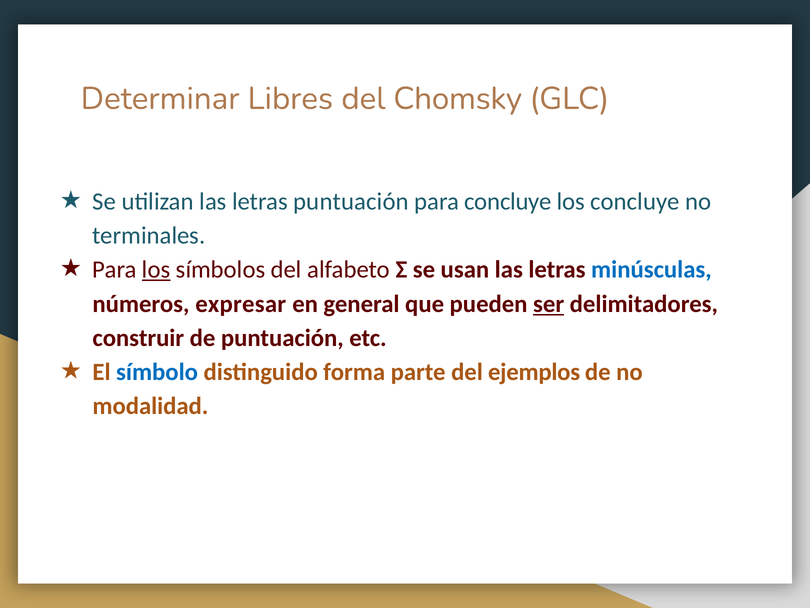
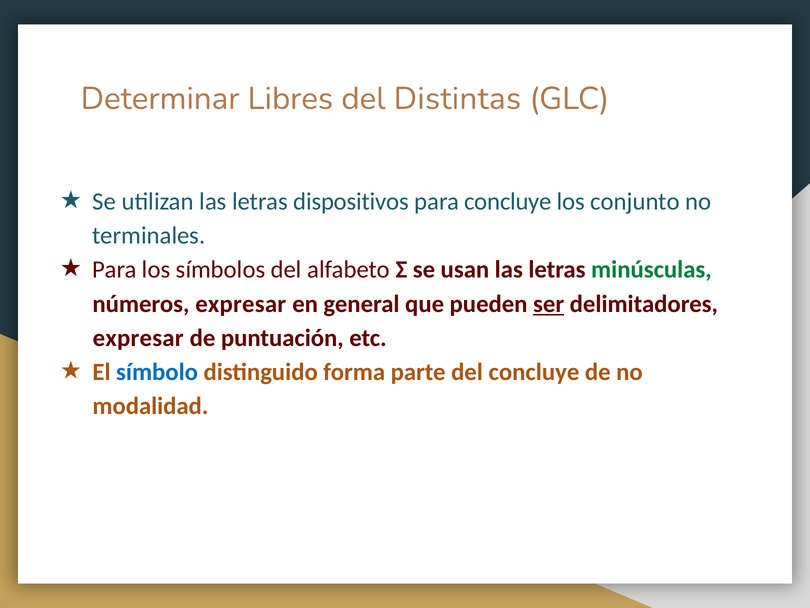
Chomsky: Chomsky -> Distintas
letras puntuación: puntuación -> dispositivos
los concluye: concluye -> conjunto
los at (156, 270) underline: present -> none
minúsculas colour: blue -> green
construir at (138, 338): construir -> expresar
del ejemplos: ejemplos -> concluye
